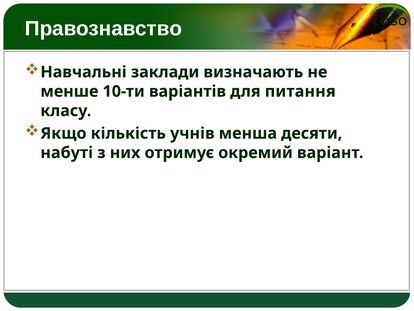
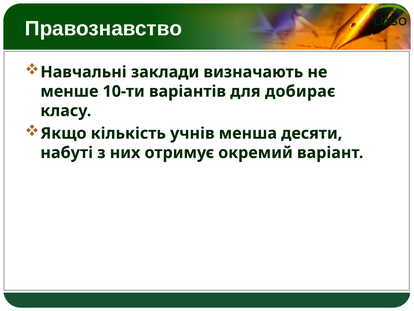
питання: питання -> добирає
